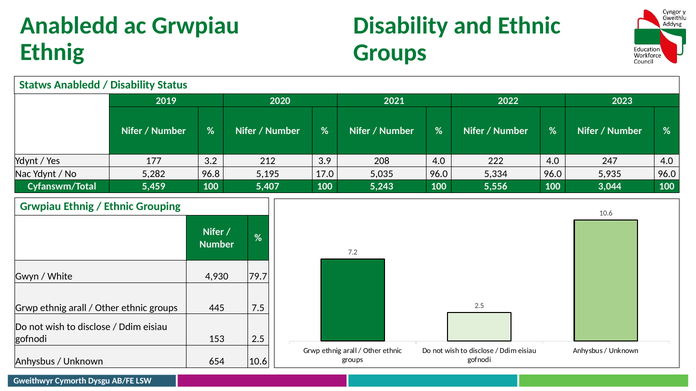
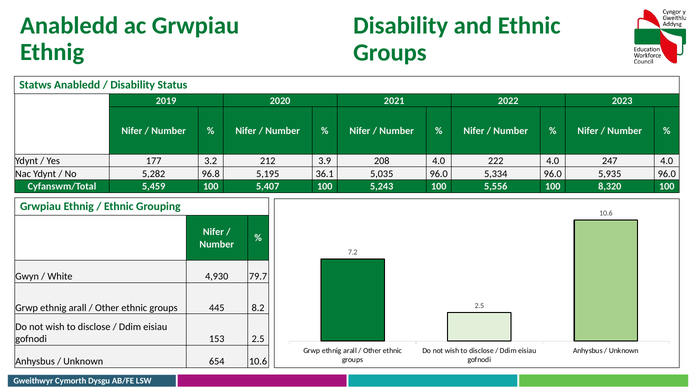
17.0: 17.0 -> 36.1
3,044: 3,044 -> 8,320
7.5: 7.5 -> 8.2
